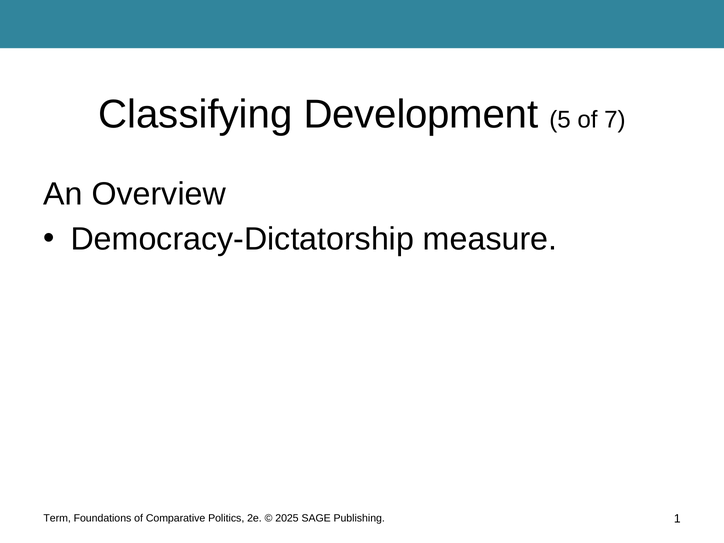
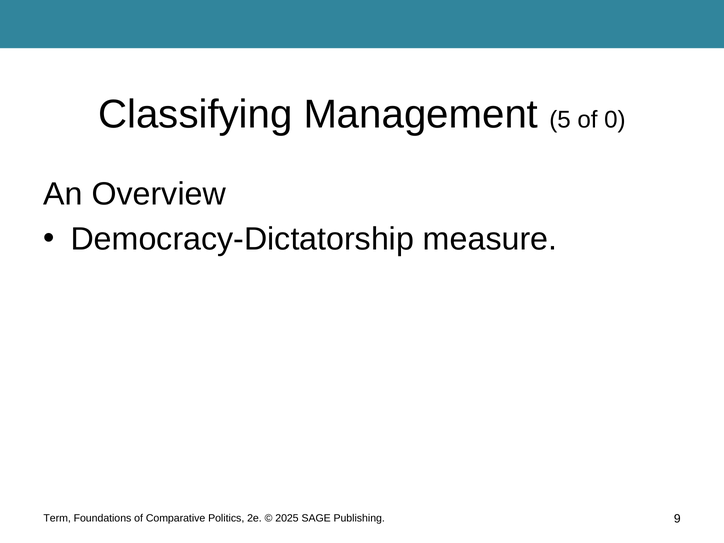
Development: Development -> Management
7: 7 -> 0
1: 1 -> 9
